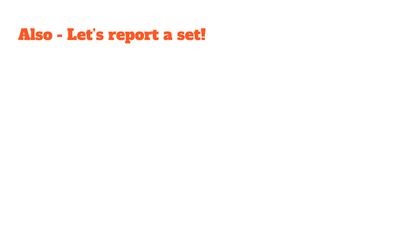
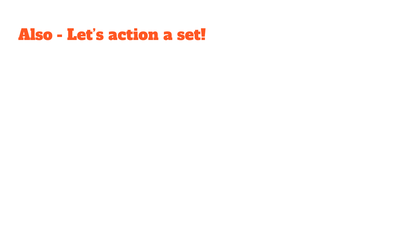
report: report -> action
